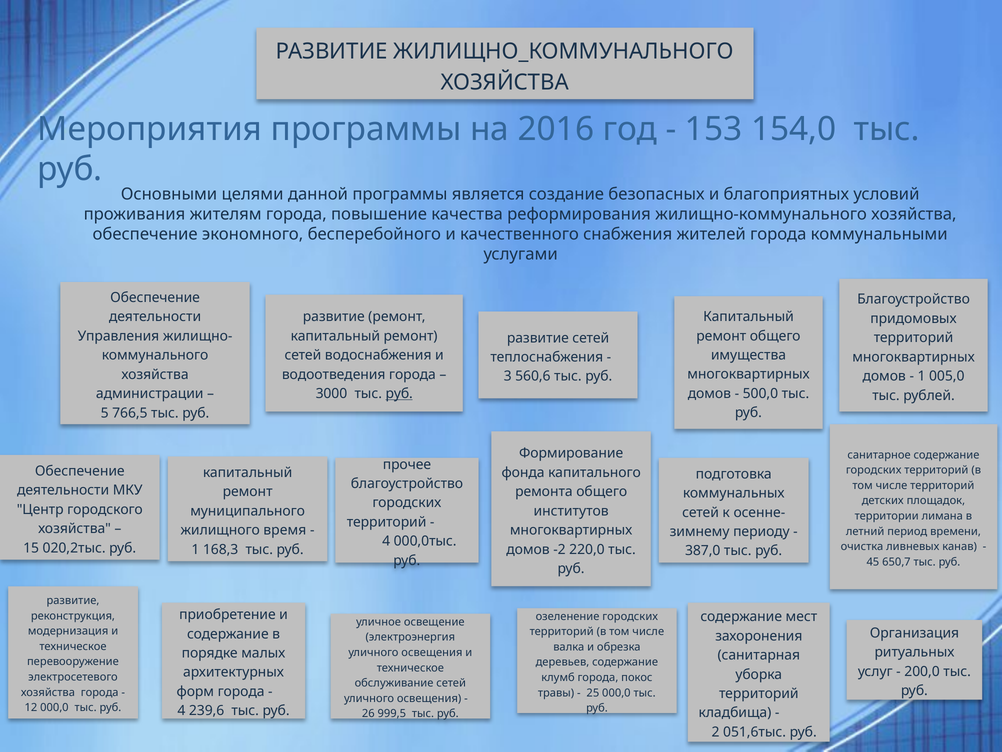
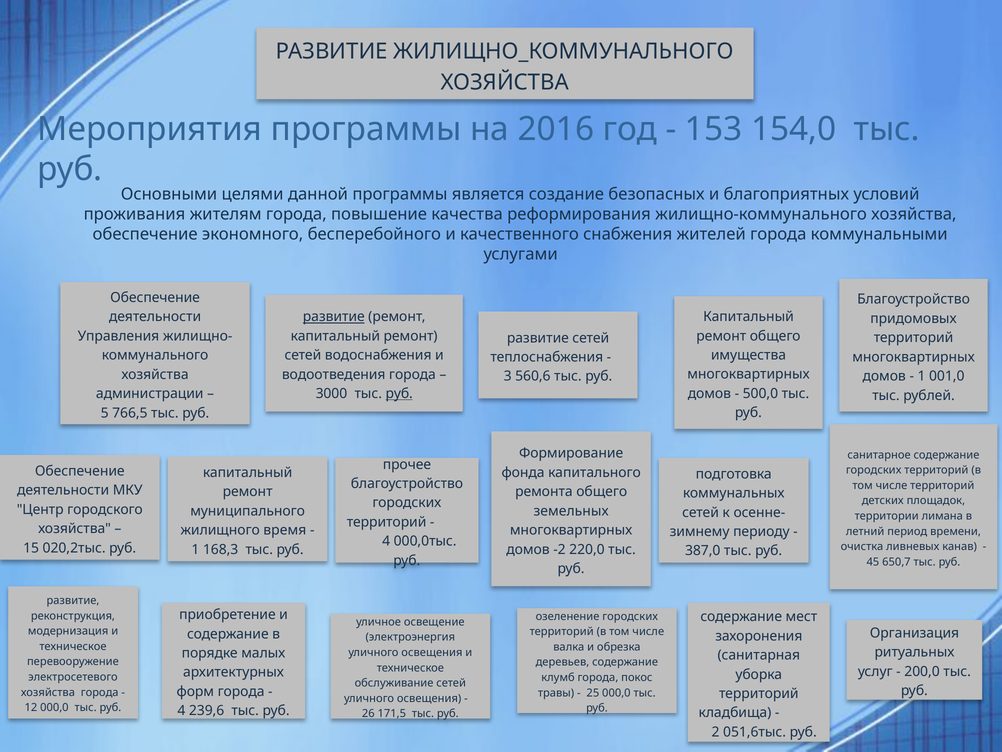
развитие at (334, 317) underline: none -> present
005,0: 005,0 -> 001,0
институтов: институтов -> земельных
999,5: 999,5 -> 171,5
